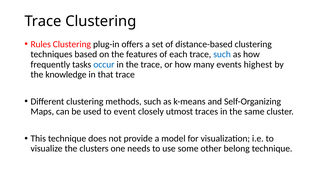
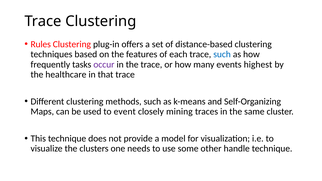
occur colour: blue -> purple
knowledge: knowledge -> healthcare
utmost: utmost -> mining
belong: belong -> handle
